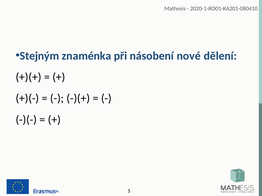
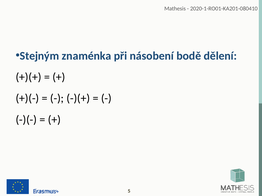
nové: nové -> bodě
